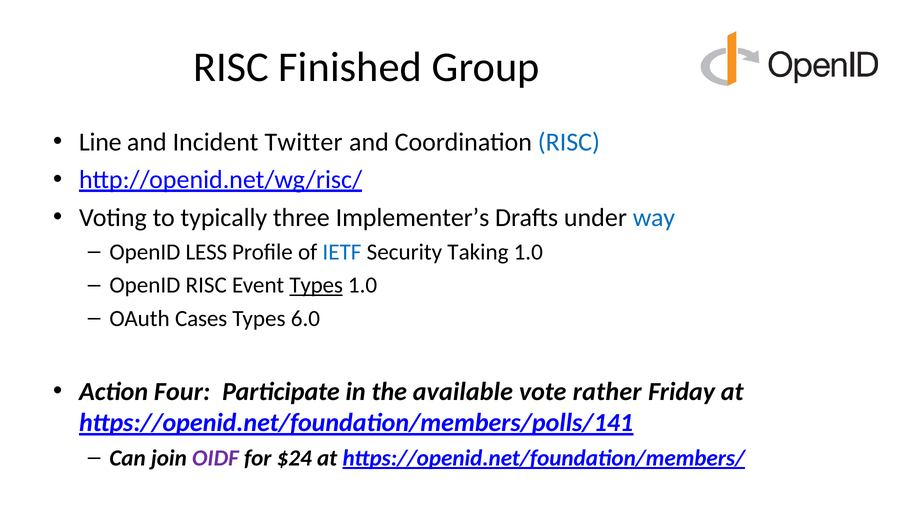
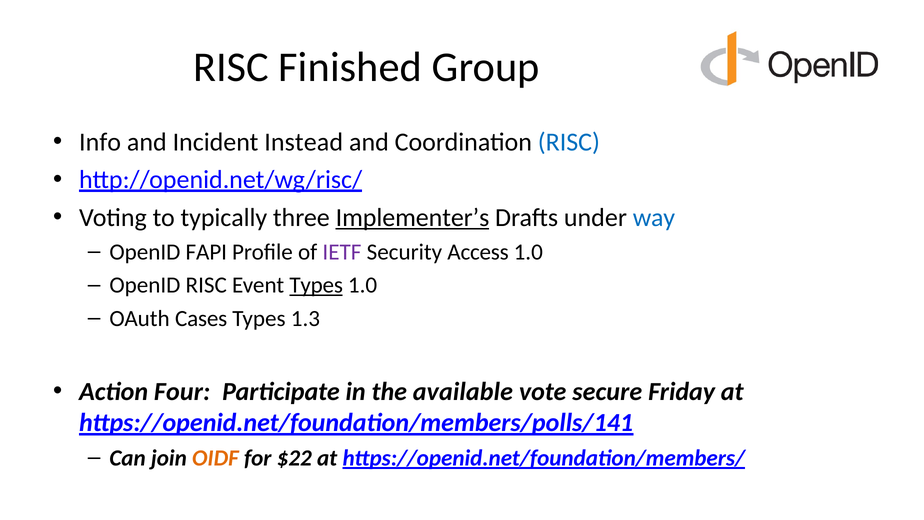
Line: Line -> Info
Twitter: Twitter -> Instead
Implementer’s underline: none -> present
LESS: LESS -> FAPI
IETF colour: blue -> purple
Taking: Taking -> Access
6.0: 6.0 -> 1.3
rather: rather -> secure
OIDF colour: purple -> orange
$24: $24 -> $22
